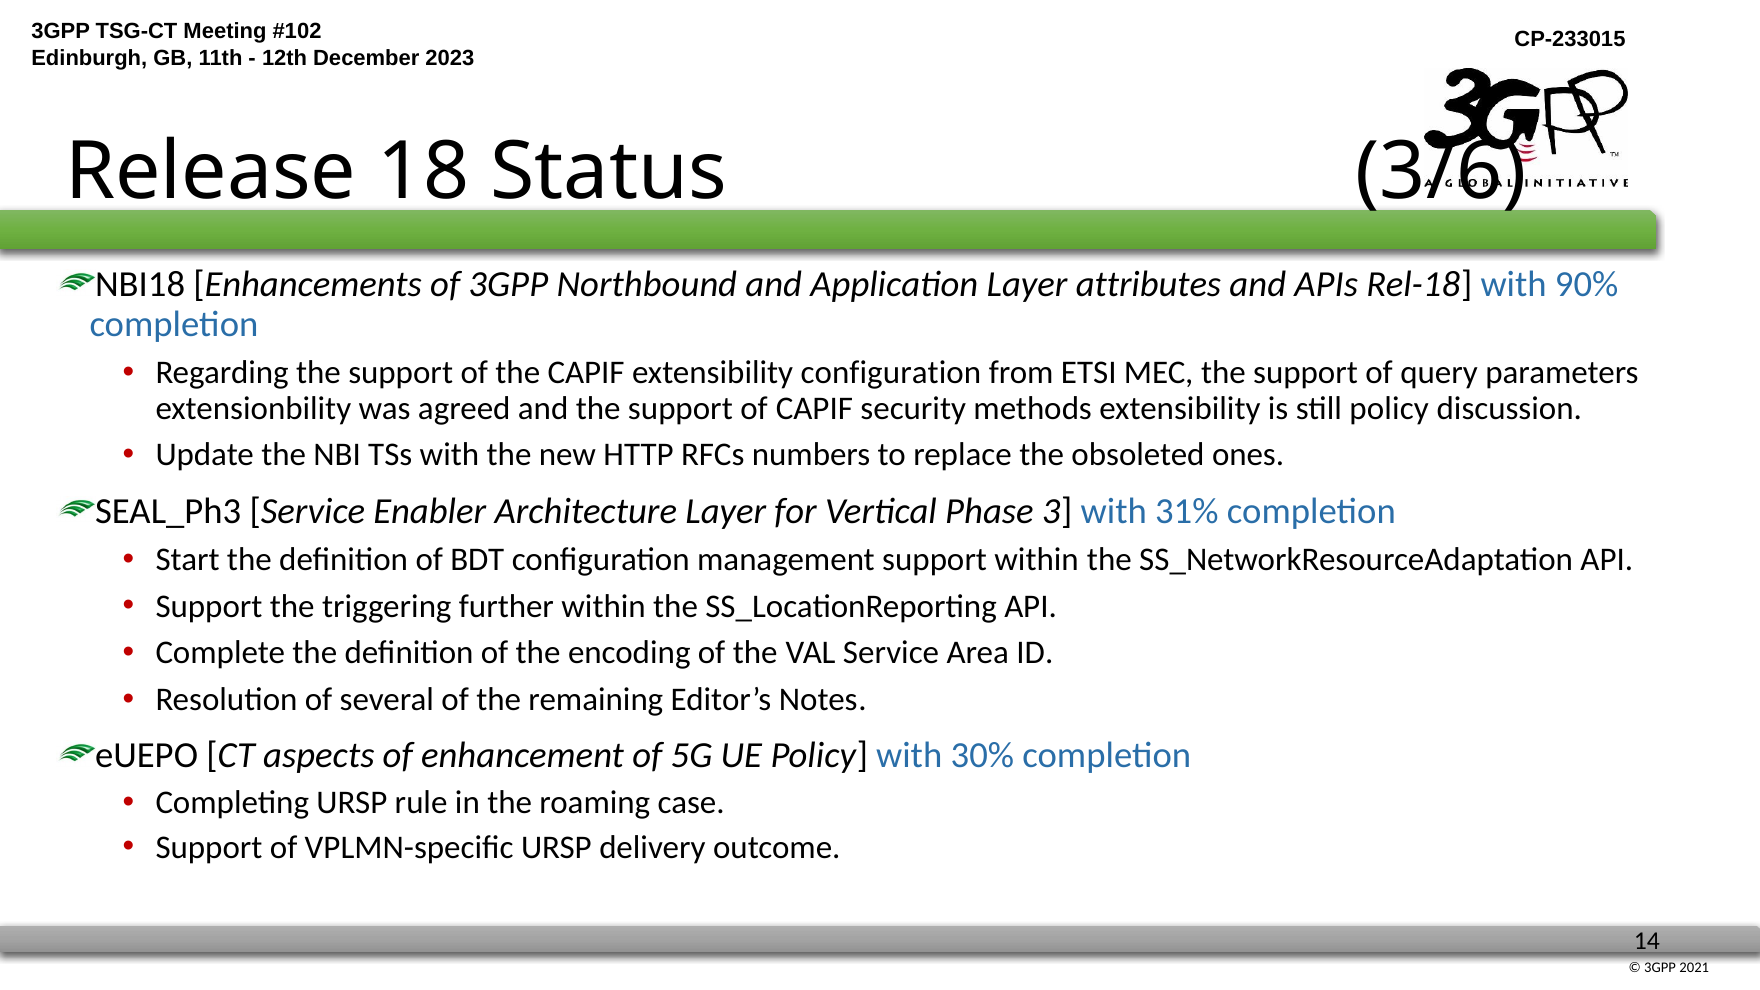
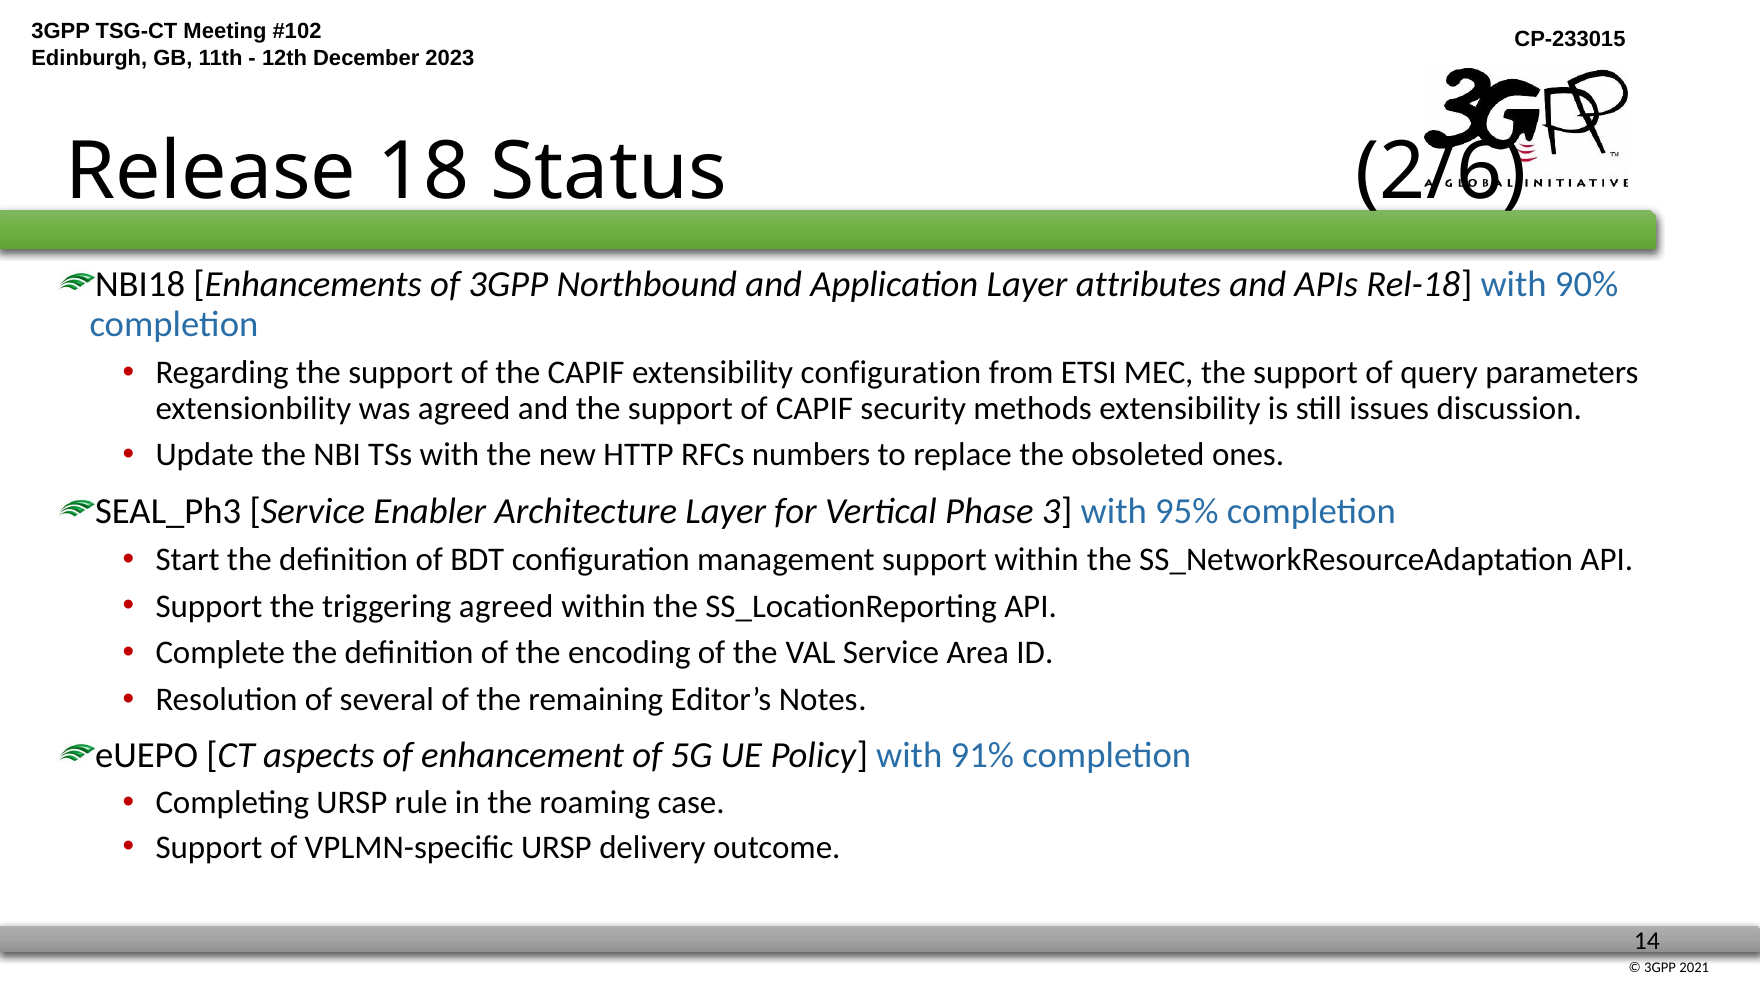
3/6: 3/6 -> 2/6
still policy: policy -> issues
31%: 31% -> 95%
triggering further: further -> agreed
30%: 30% -> 91%
